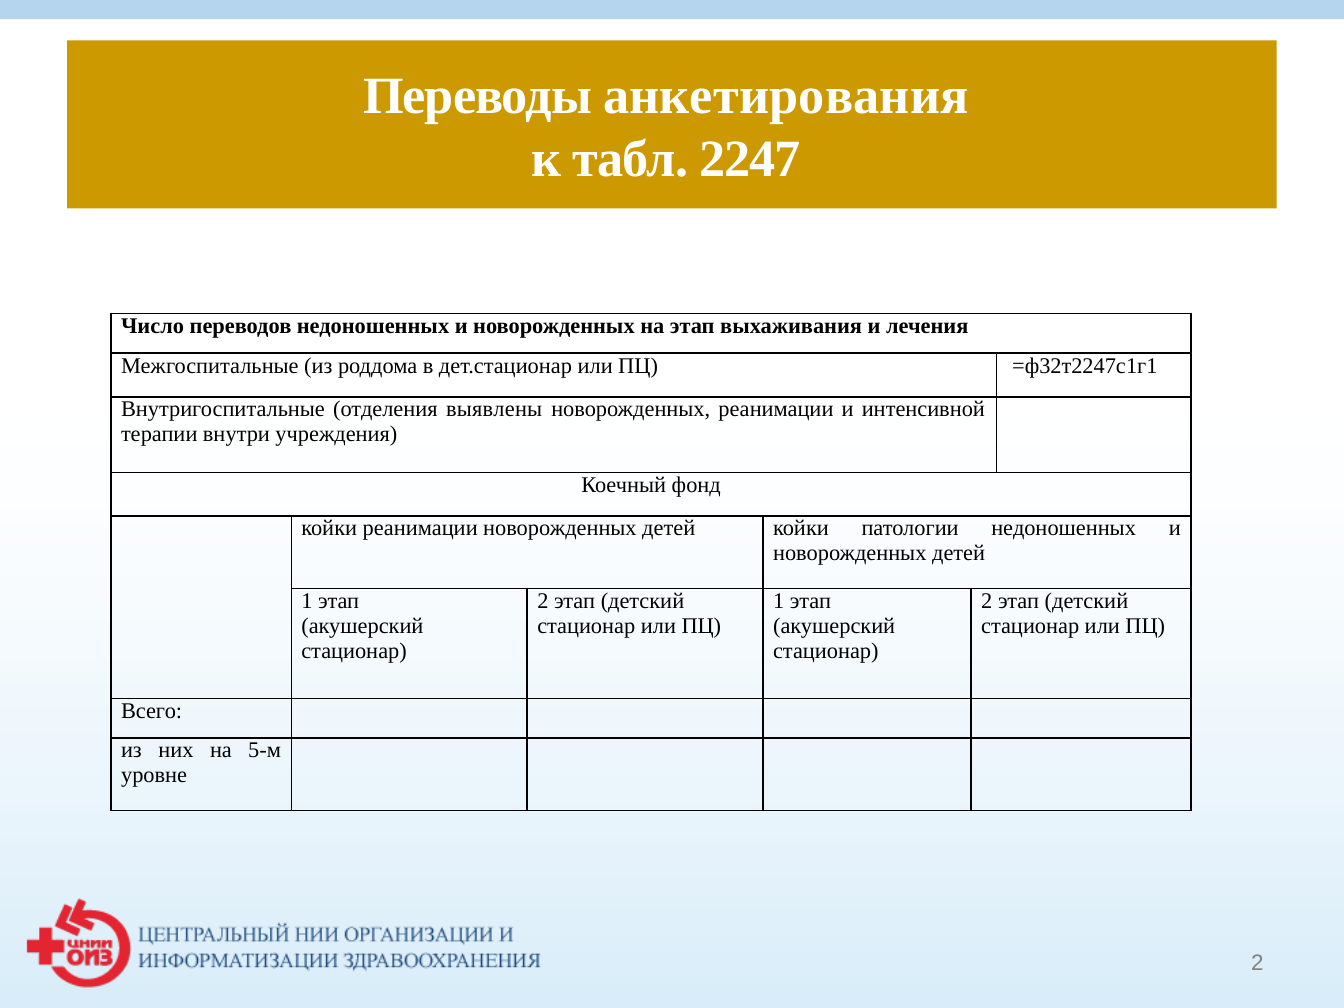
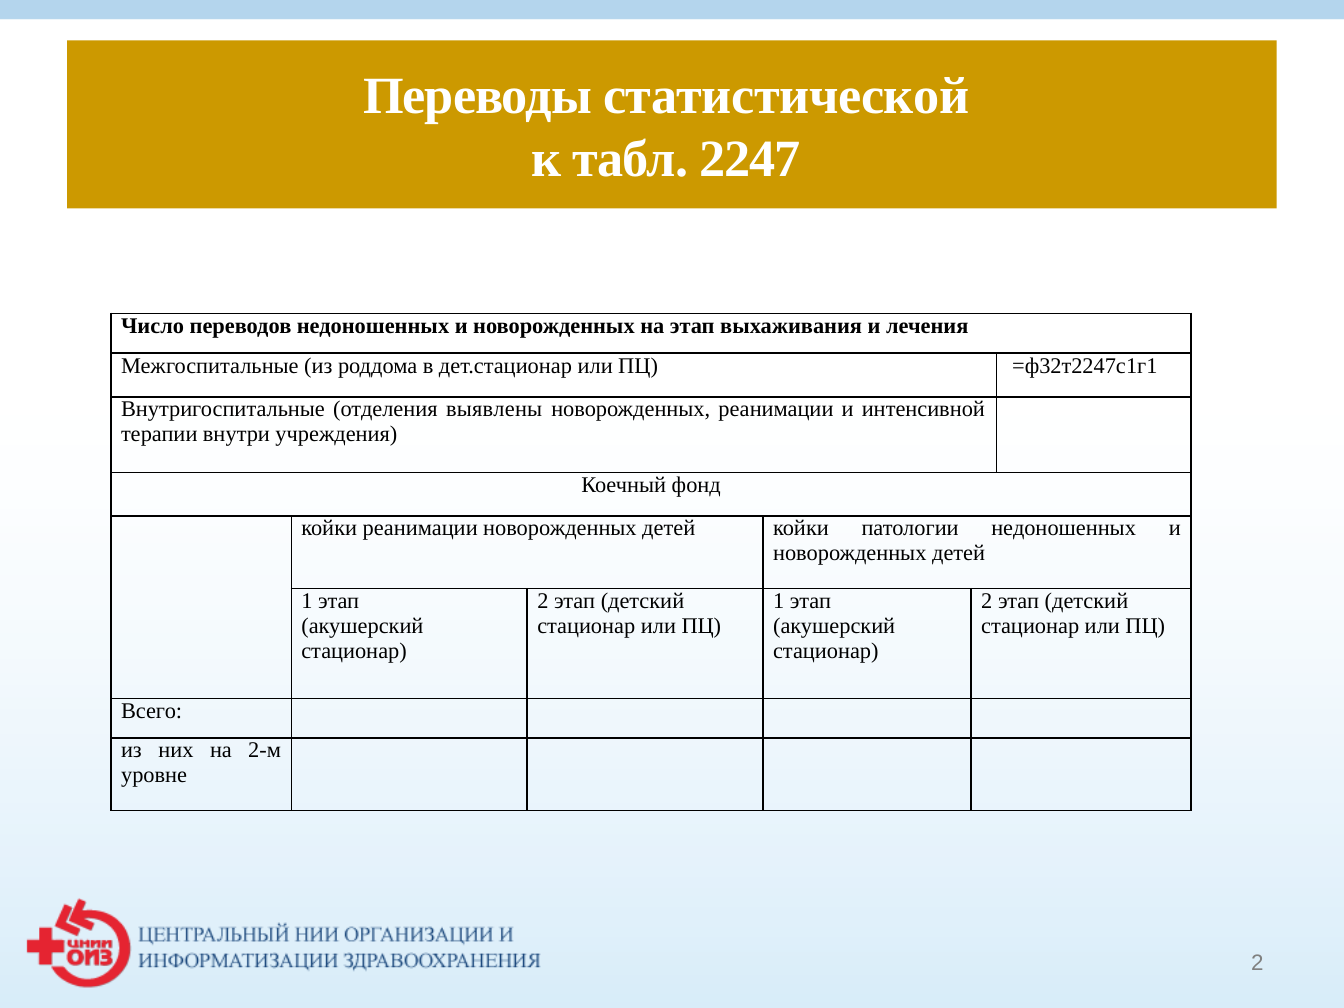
анкетирования: анкетирования -> статистической
5-м: 5-м -> 2-м
